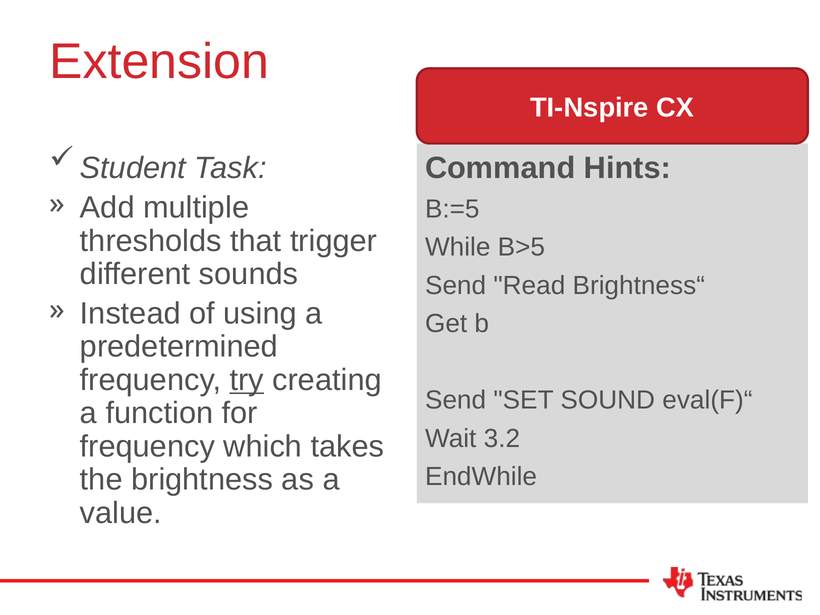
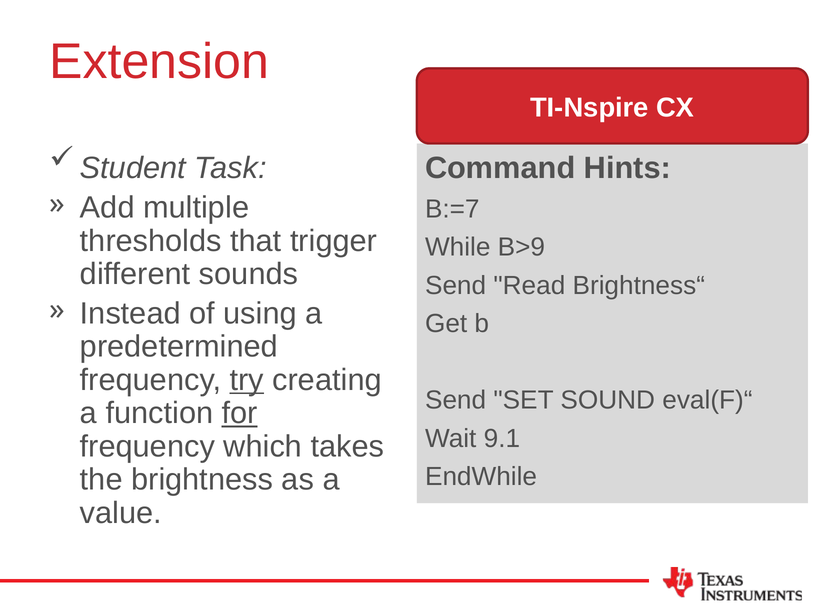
B:=5: B:=5 -> B:=7
B>5: B>5 -> B>9
for underline: none -> present
3.2: 3.2 -> 9.1
